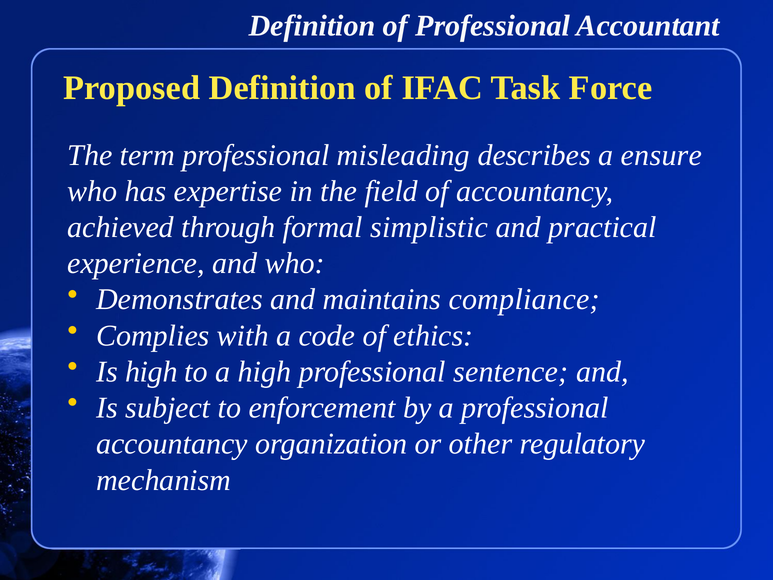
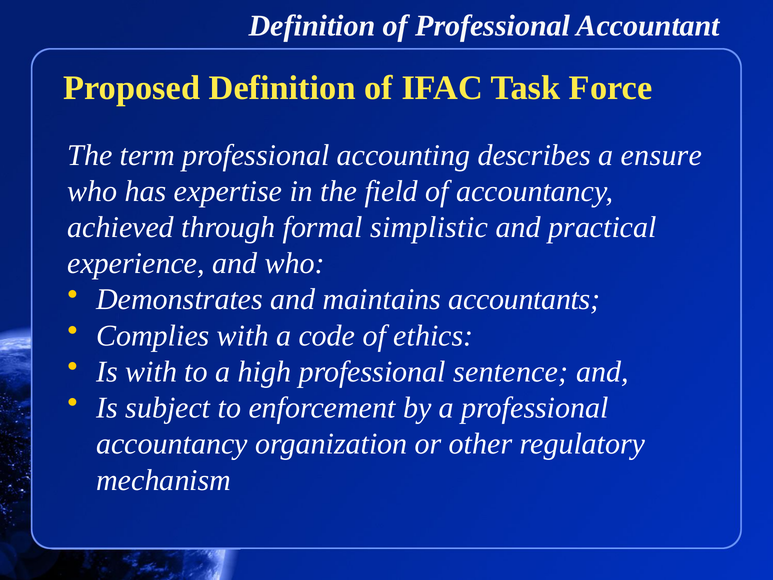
misleading: misleading -> accounting
compliance: compliance -> accountants
Is high: high -> with
